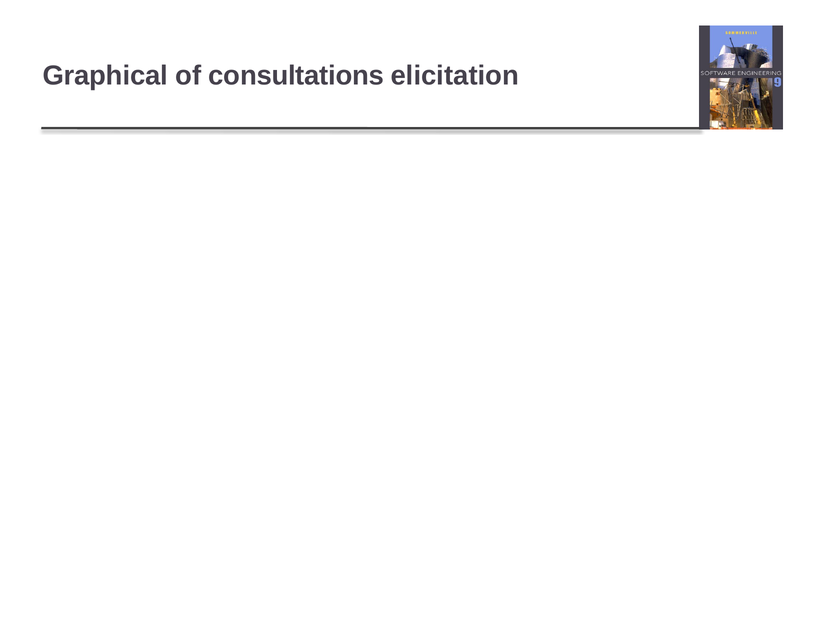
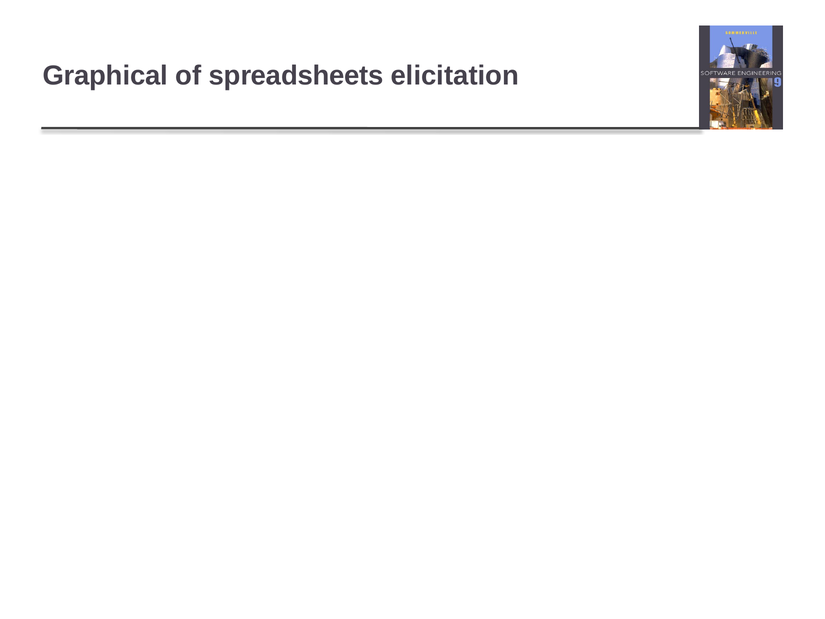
consultations: consultations -> spreadsheets
